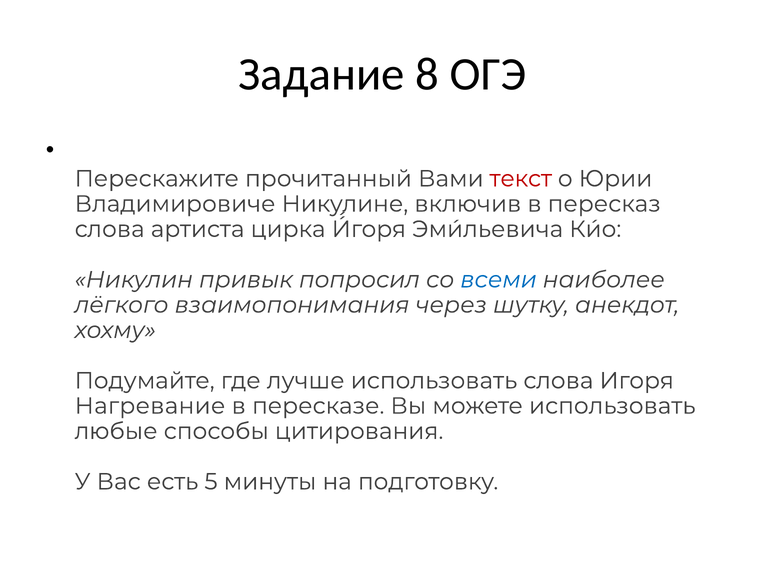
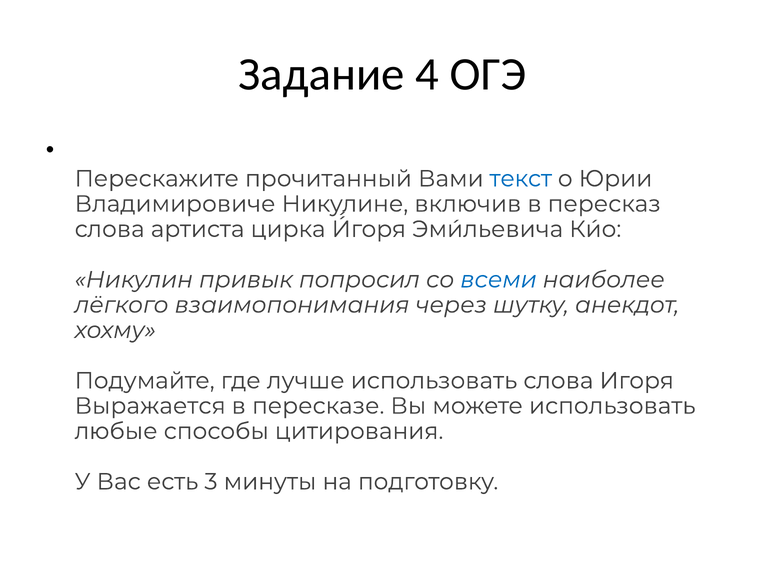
8: 8 -> 4
текст colour: red -> blue
Нагревание: Нагревание -> Выражается
5: 5 -> 3
